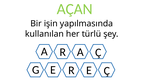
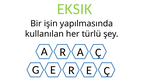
AÇAN: AÇAN -> EKSIK
